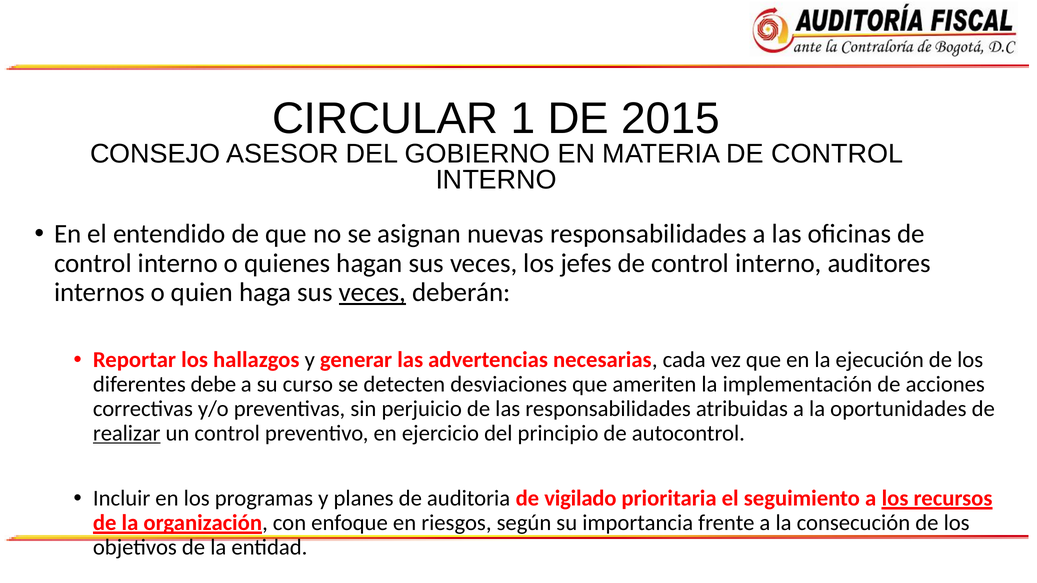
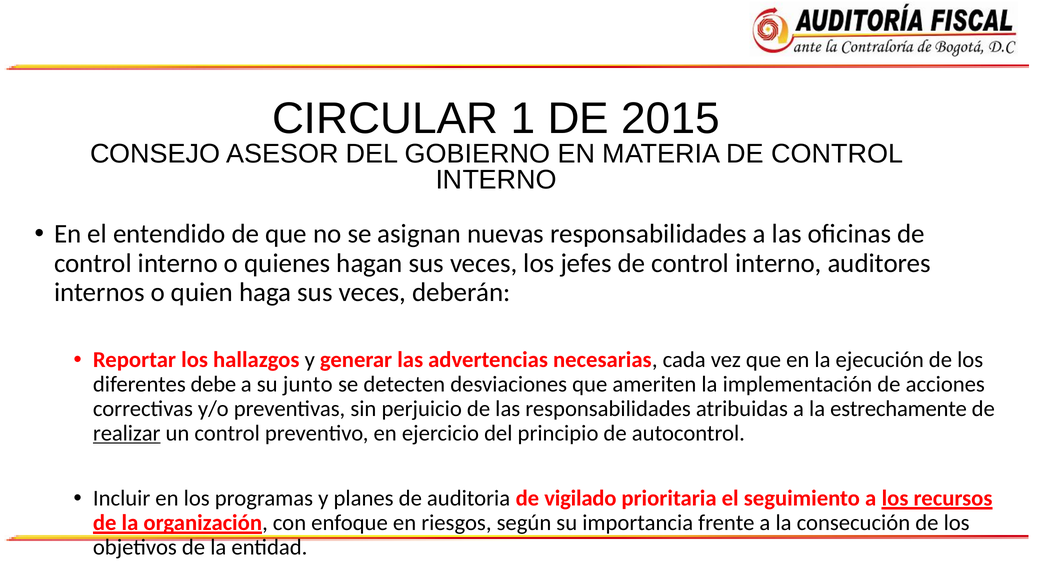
veces at (372, 293) underline: present -> none
curso: curso -> junto
oportunidades: oportunidades -> estrechamente
